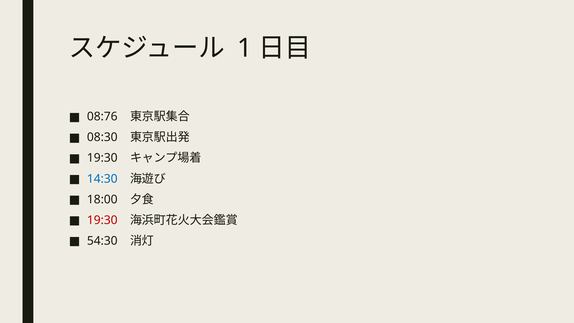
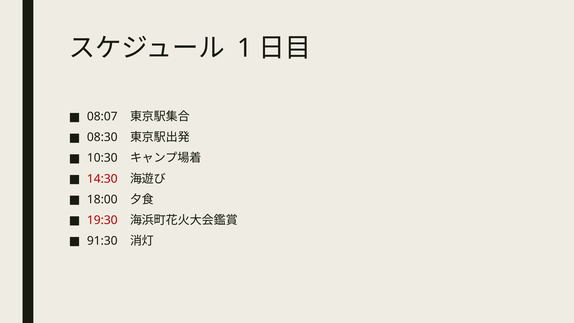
08:76: 08:76 -> 08:07
19:30 at (102, 158): 19:30 -> 10:30
14:30 colour: blue -> red
54:30: 54:30 -> 91:30
